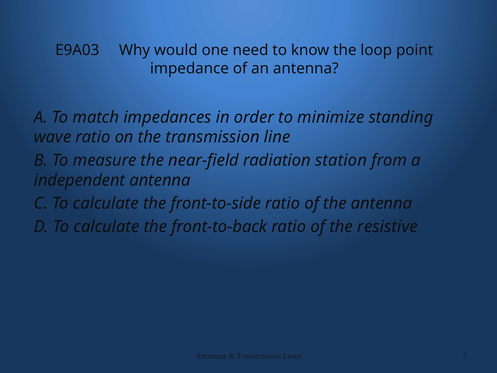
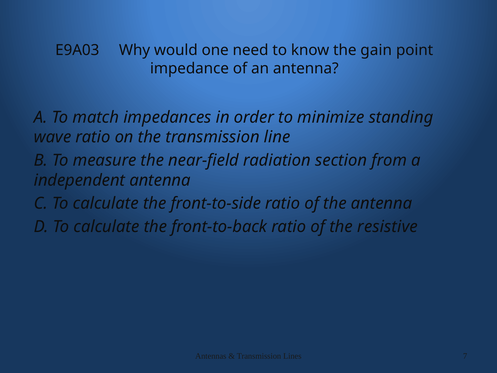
loop: loop -> gain
station: station -> section
